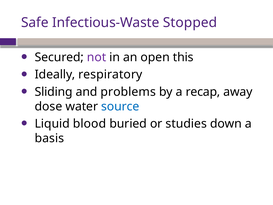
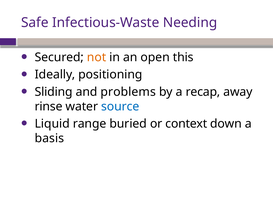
Stopped: Stopped -> Needing
not colour: purple -> orange
respiratory: respiratory -> positioning
dose: dose -> rinse
blood: blood -> range
studies: studies -> context
